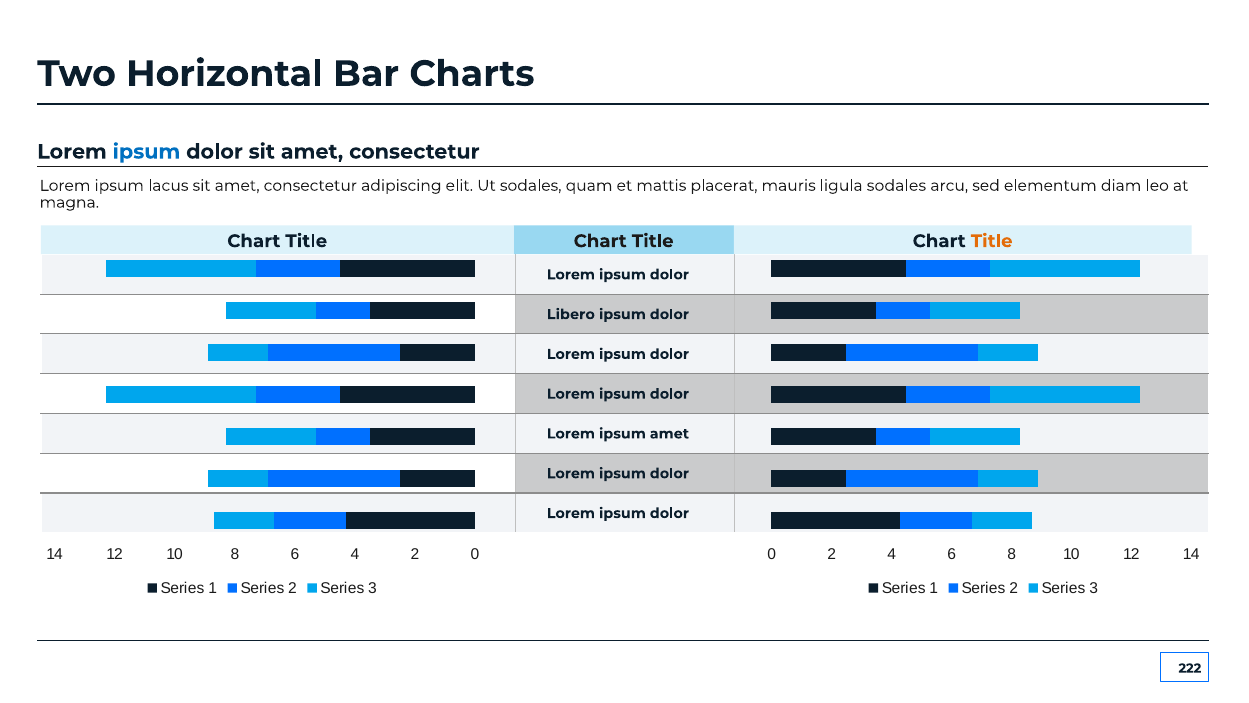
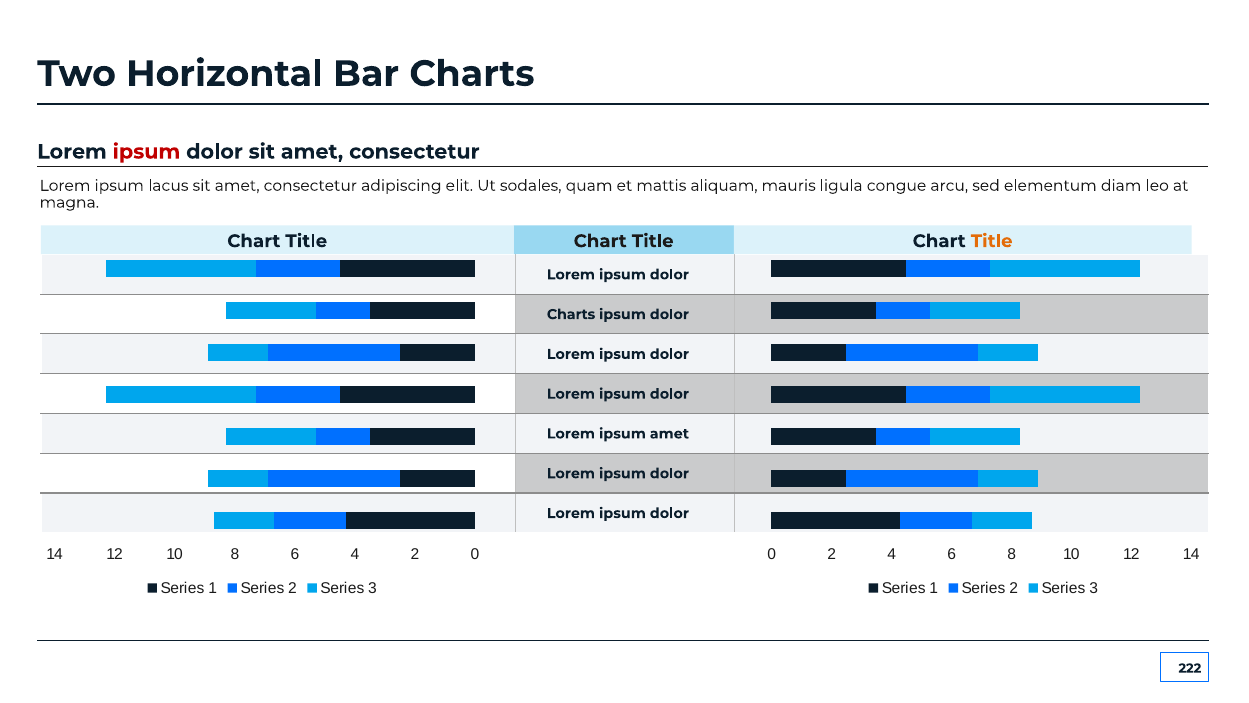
ipsum at (147, 152) colour: blue -> red
placerat: placerat -> aliquam
ligula sodales: sodales -> congue
Libero at (571, 314): Libero -> Charts
